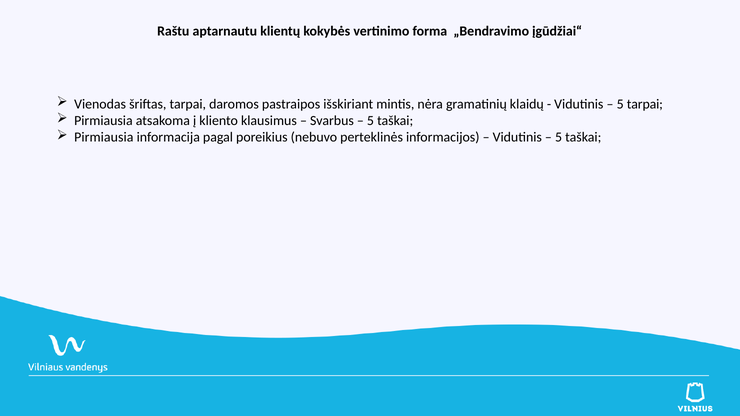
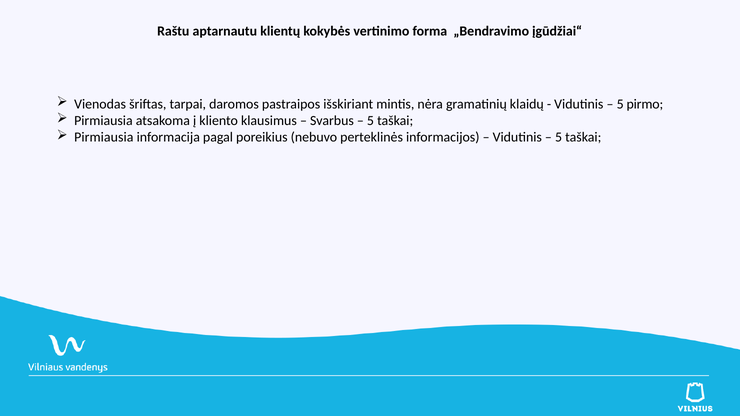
5 tarpai: tarpai -> pirmo
